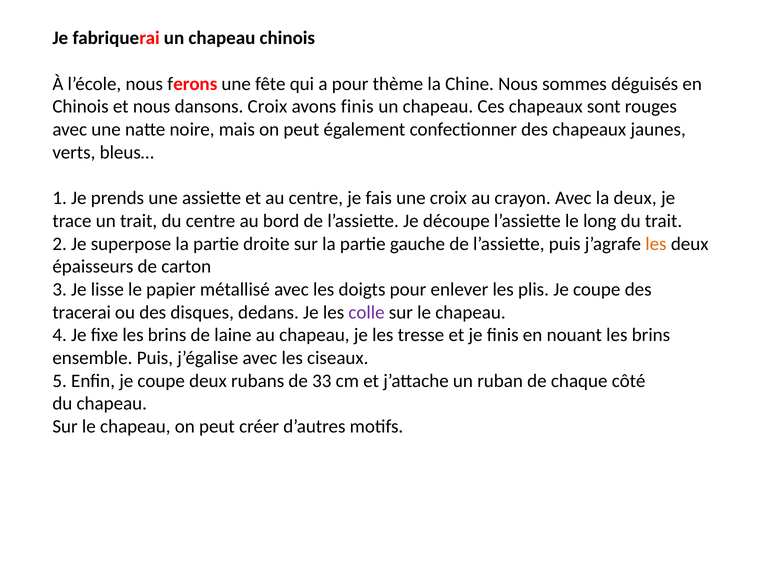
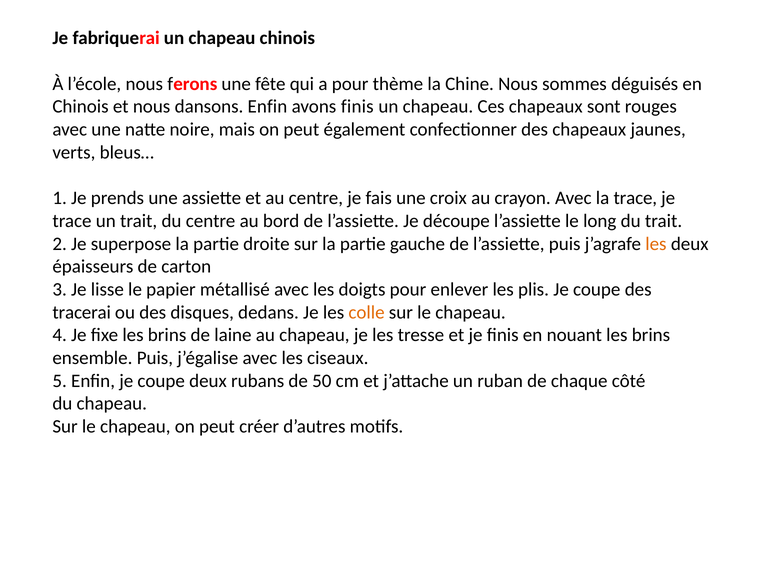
dansons Croix: Croix -> Enfin
la deux: deux -> trace
colle colour: purple -> orange
33: 33 -> 50
